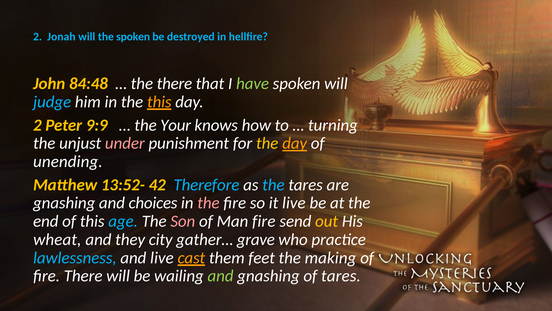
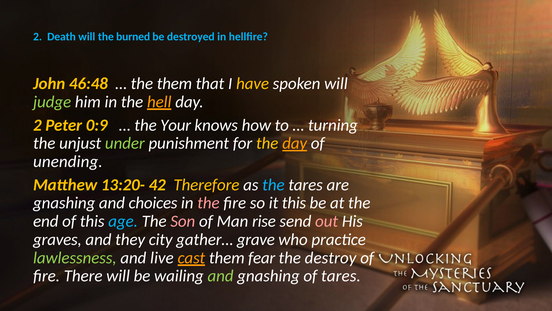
Jonah: Jonah -> Death
the spoken: spoken -> burned
84:48: 84:48 -> 46:48
the there: there -> them
have colour: light green -> yellow
judge colour: light blue -> light green
the this: this -> hell
9:9: 9:9 -> 0:9
under colour: pink -> light green
13:52-: 13:52- -> 13:20-
Therefore colour: light blue -> yellow
it live: live -> this
Man fire: fire -> rise
out colour: yellow -> pink
wheat: wheat -> graves
lawlessness colour: light blue -> light green
feet: feet -> fear
making: making -> destroy
